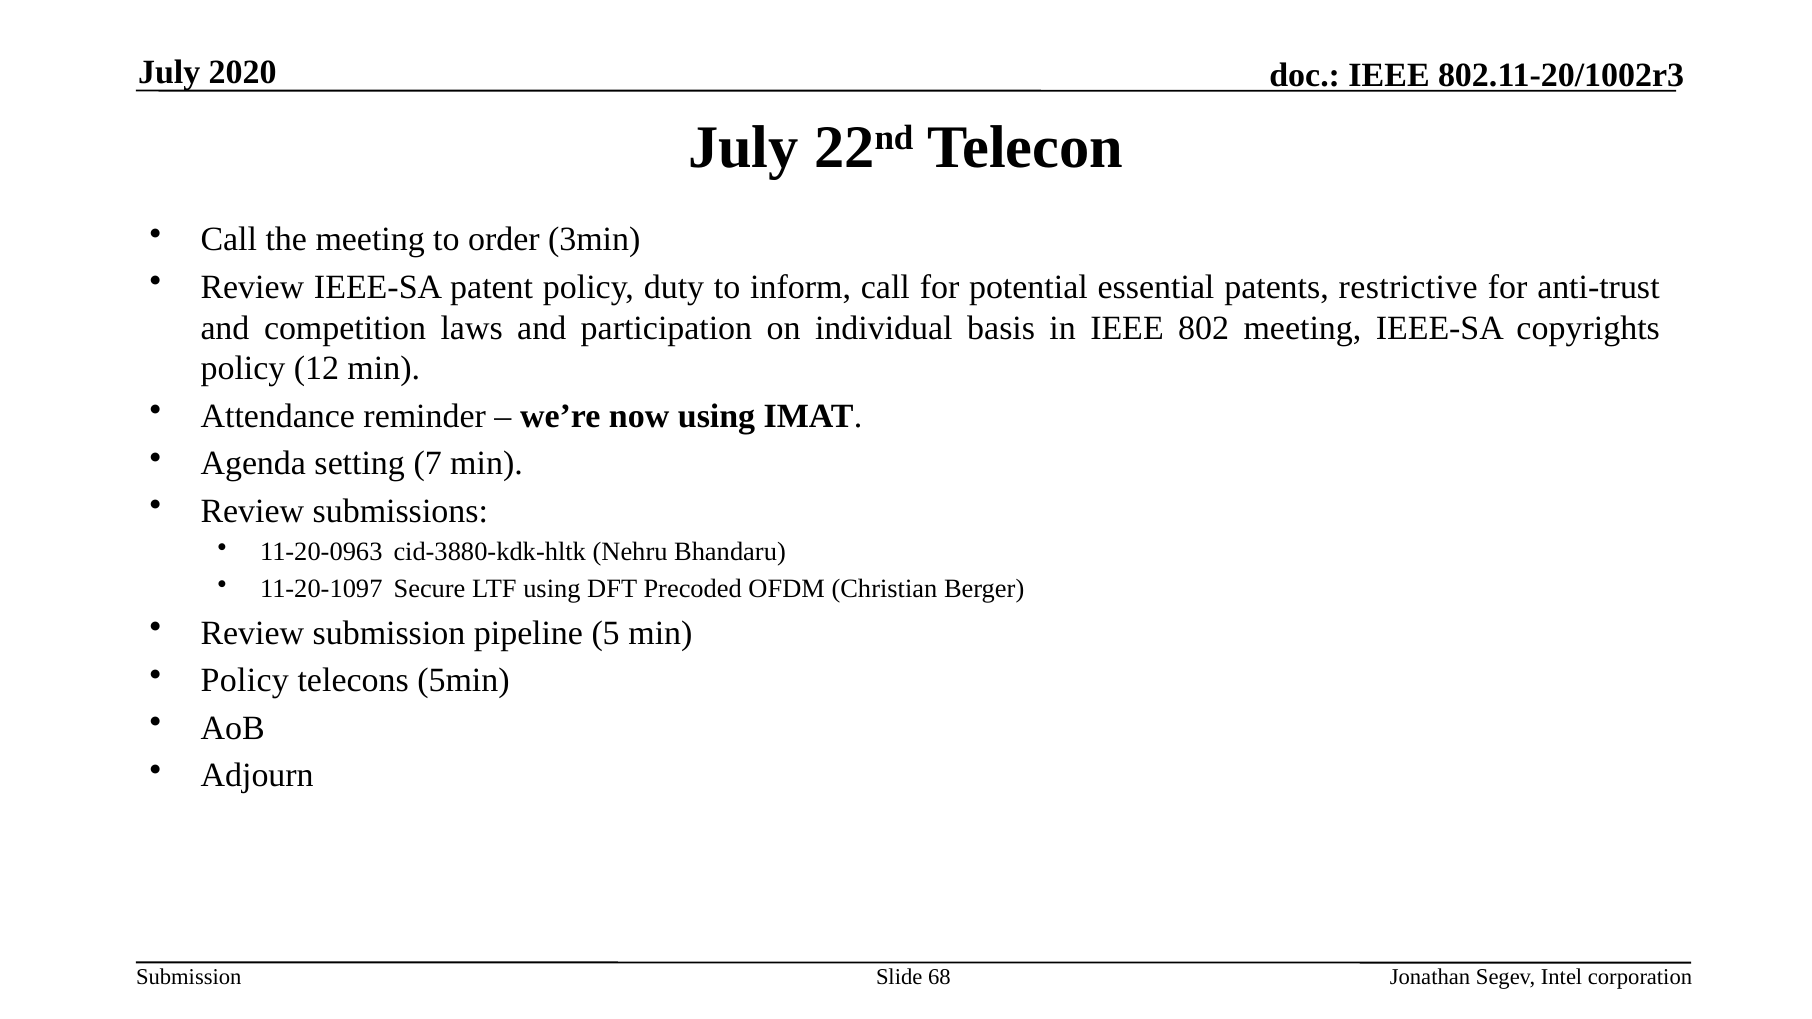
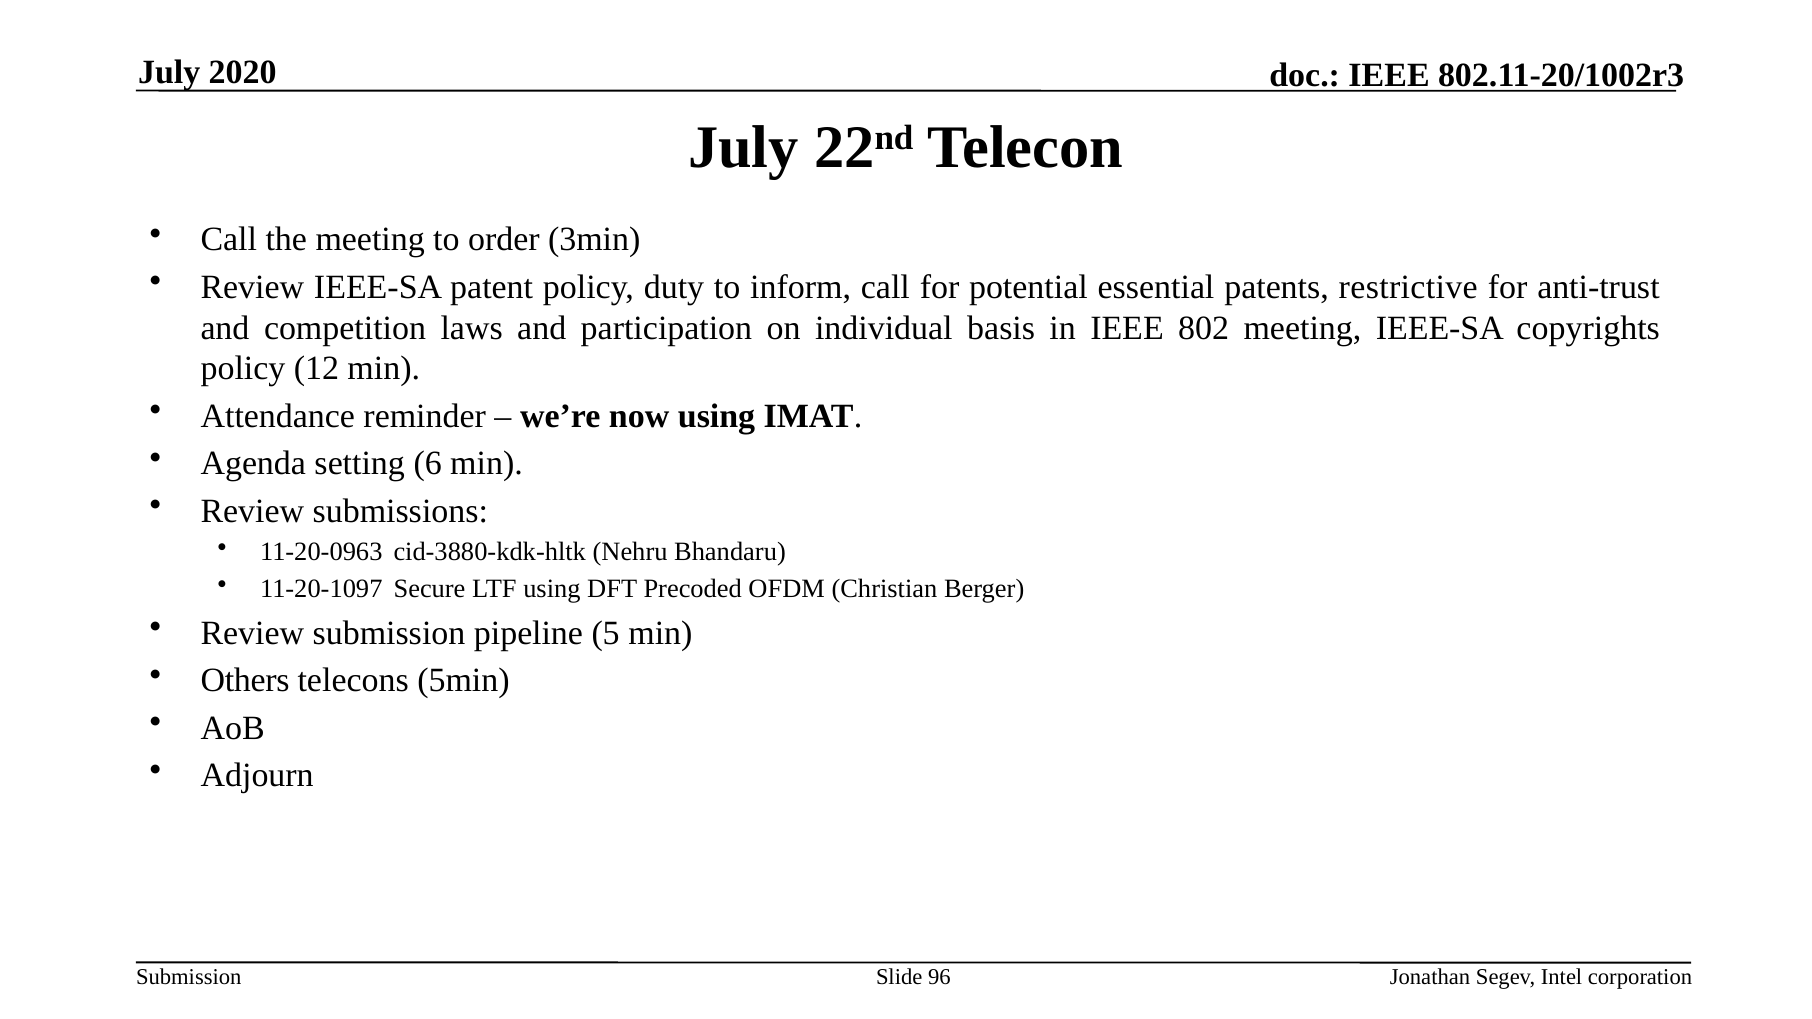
7: 7 -> 6
Policy at (245, 681): Policy -> Others
68: 68 -> 96
